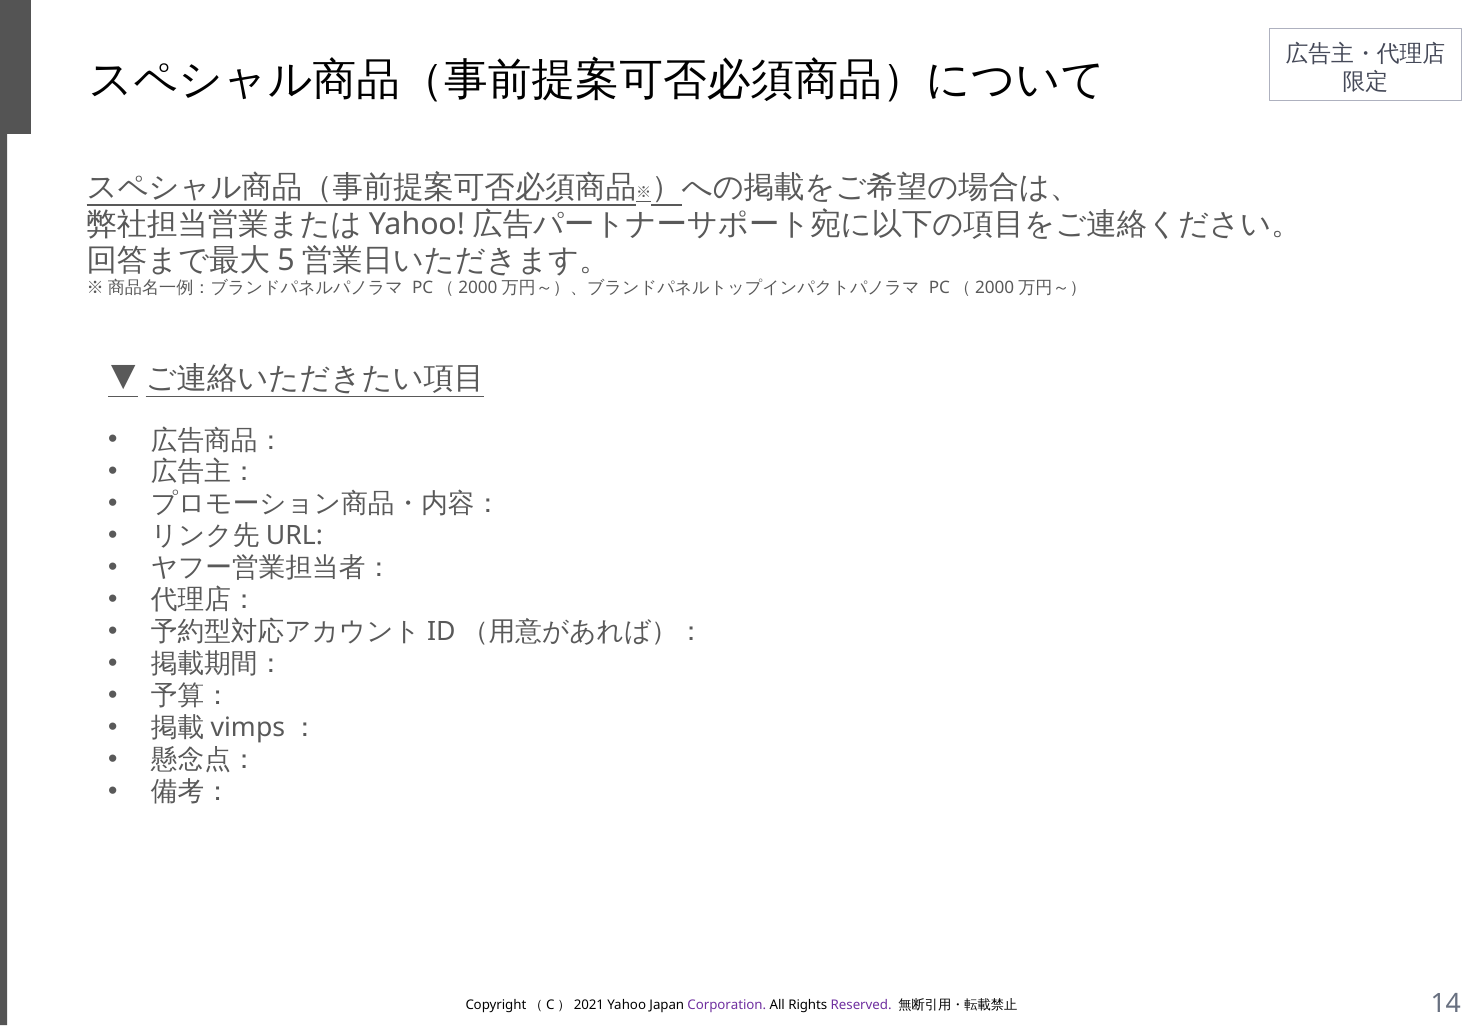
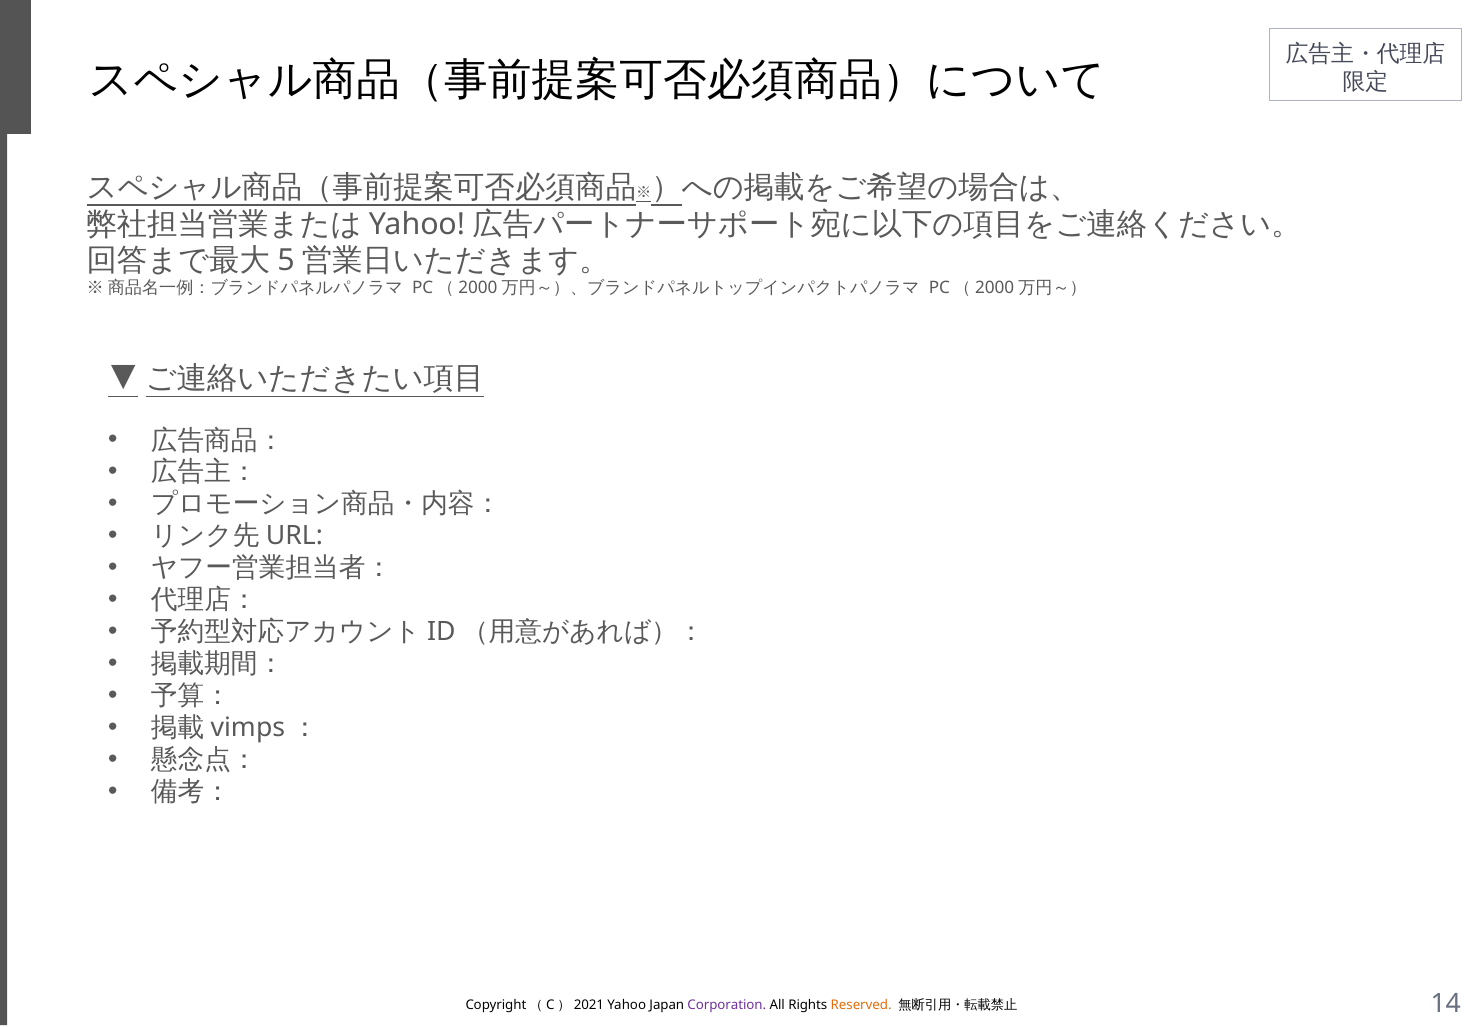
Reserved colour: purple -> orange
